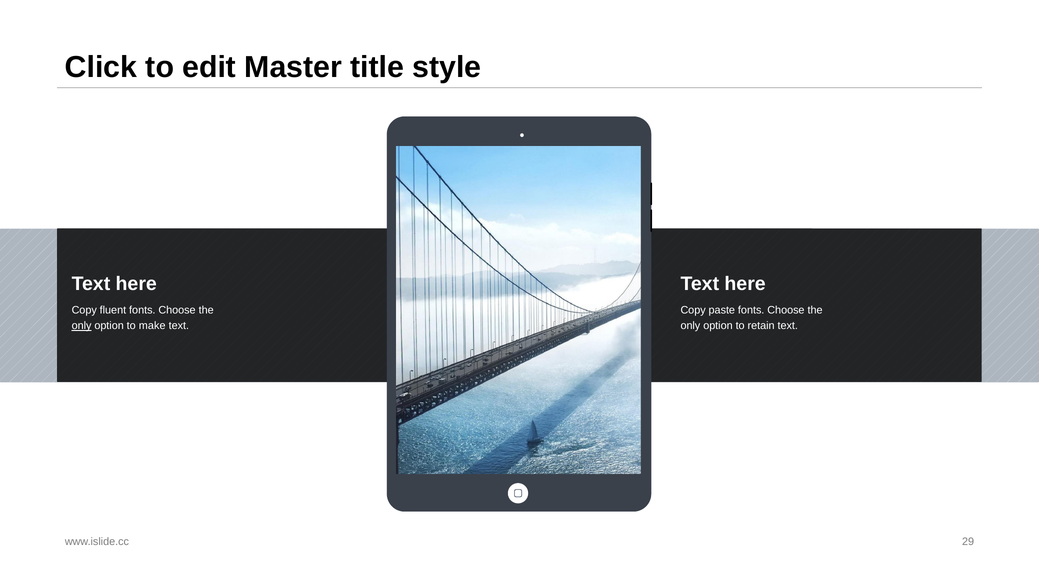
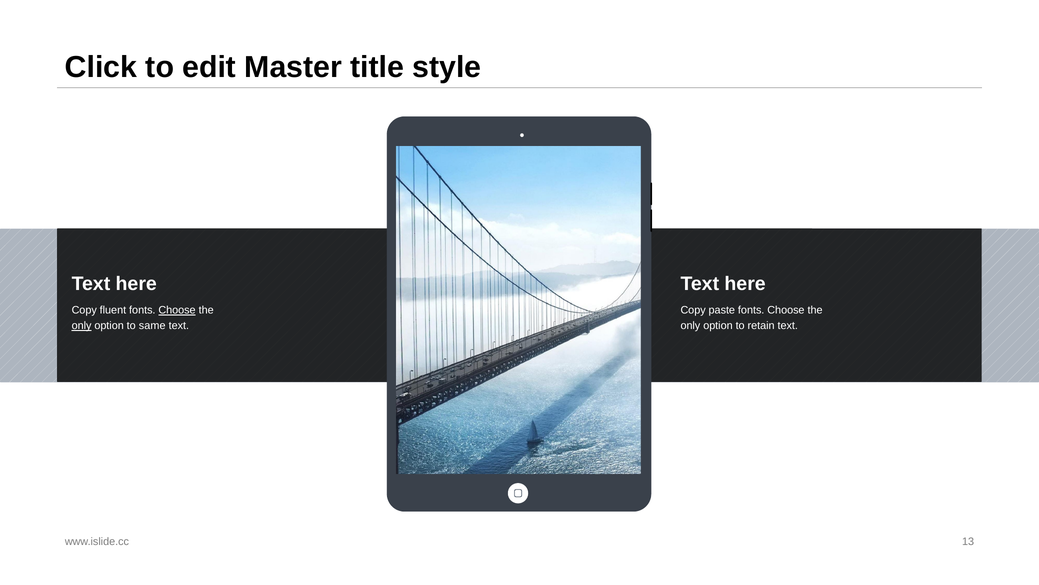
Choose at (177, 310) underline: none -> present
make: make -> same
29: 29 -> 13
